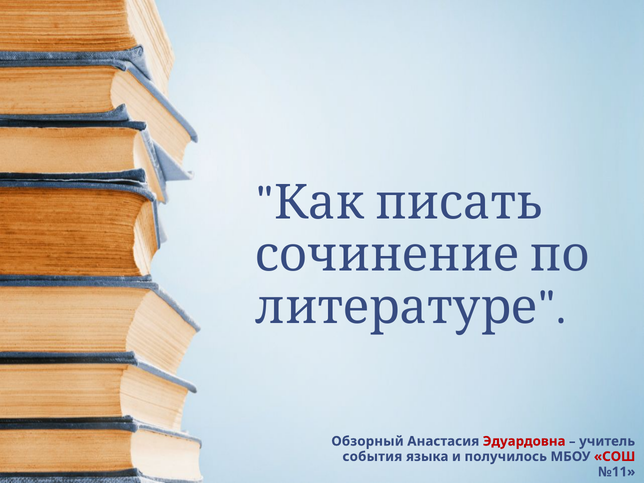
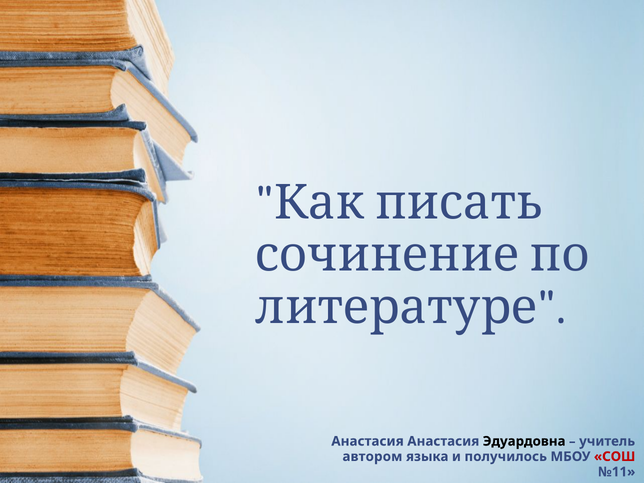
Обзорный at (368, 441): Обзорный -> Анастасия
Эдуардовна colour: red -> black
события: события -> автором
